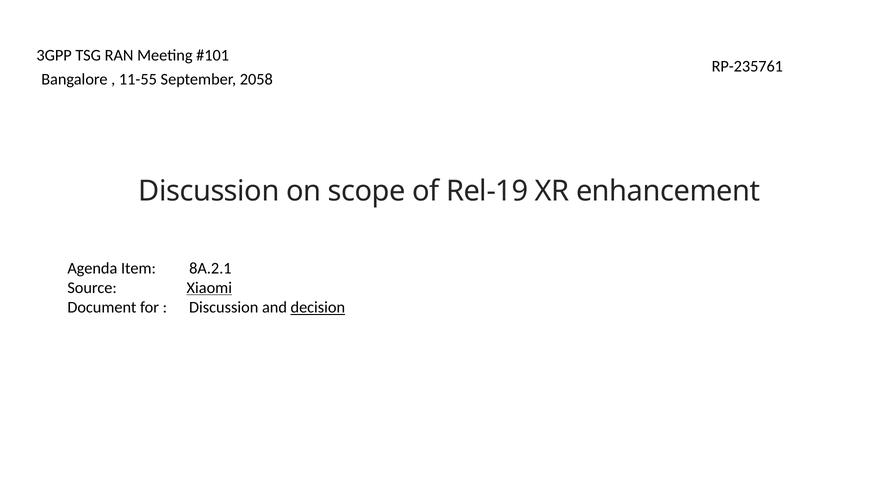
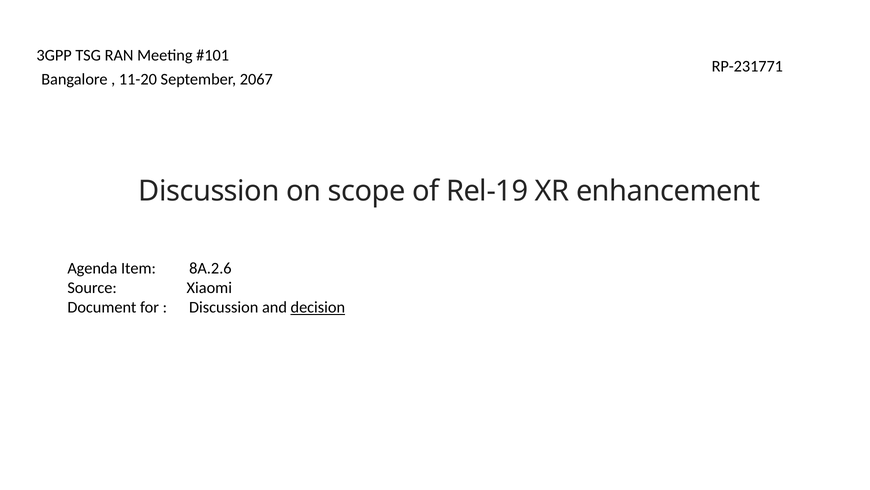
RP-235761: RP-235761 -> RP-231771
11-55: 11-55 -> 11-20
2058: 2058 -> 2067
8A.2.1: 8A.2.1 -> 8A.2.6
Xiaomi underline: present -> none
